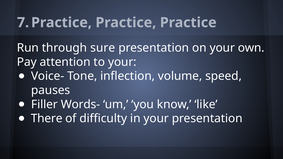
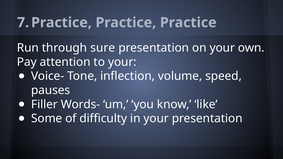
There: There -> Some
